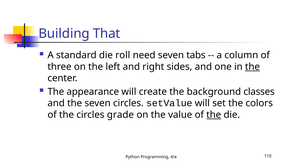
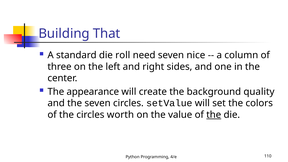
tabs: tabs -> nice
the at (252, 67) underline: present -> none
classes: classes -> quality
grade: grade -> worth
